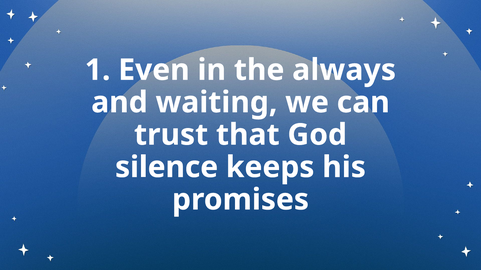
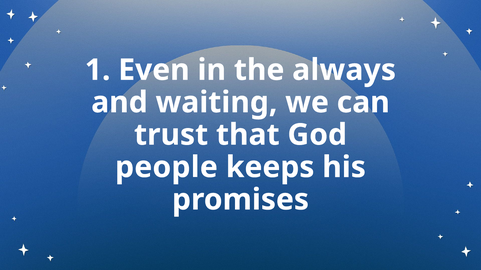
silence: silence -> people
